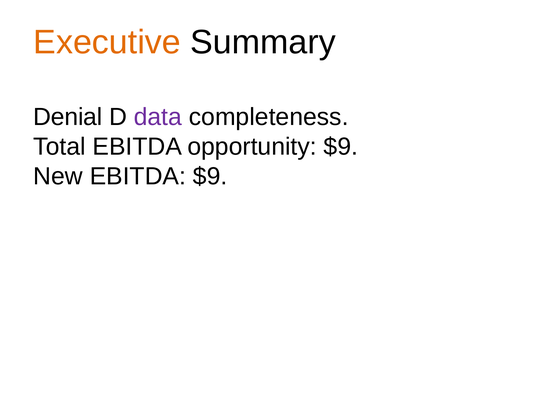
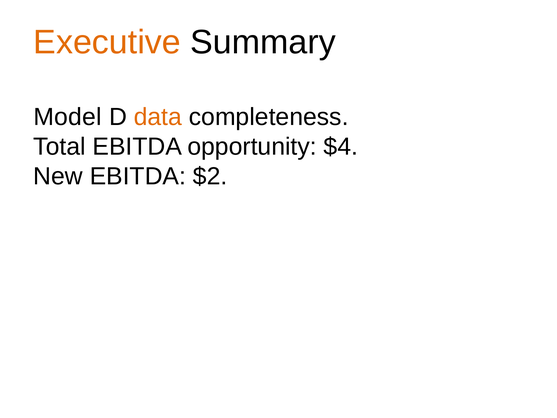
Denial: Denial -> Model
data colour: purple -> orange
opportunity $9: $9 -> $4
EBITDA $9: $9 -> $2
